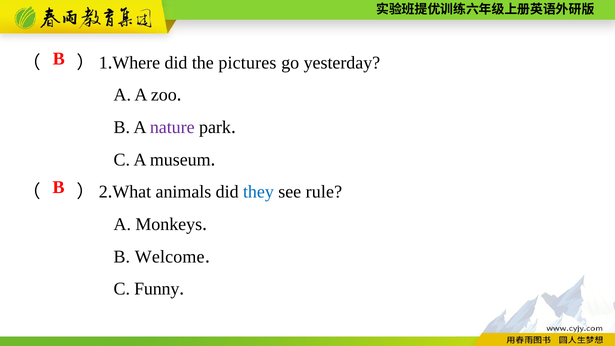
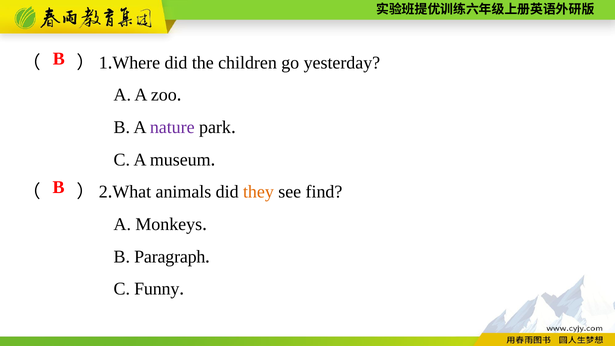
pictures: pictures -> children
they colour: blue -> orange
rule: rule -> find
Welcome: Welcome -> Paragraph
